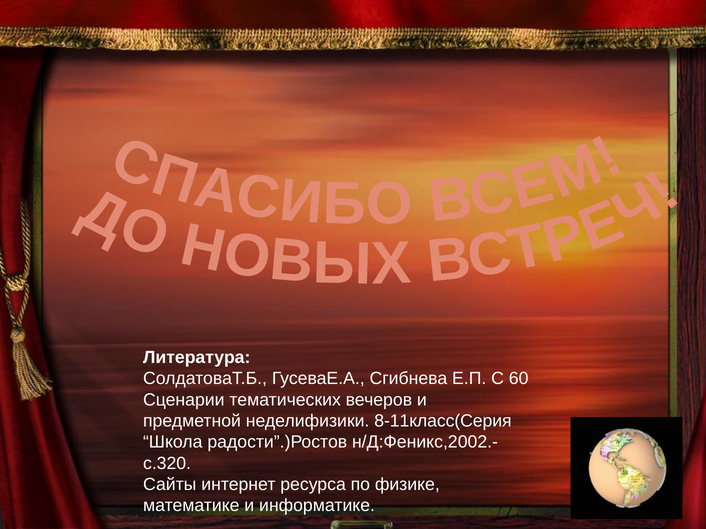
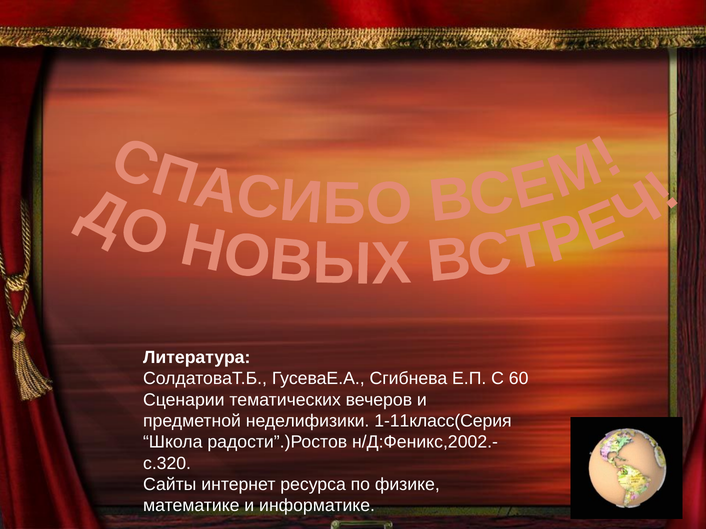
8-11класс(Серия: 8-11класс(Серия -> 1-11класс(Серия
